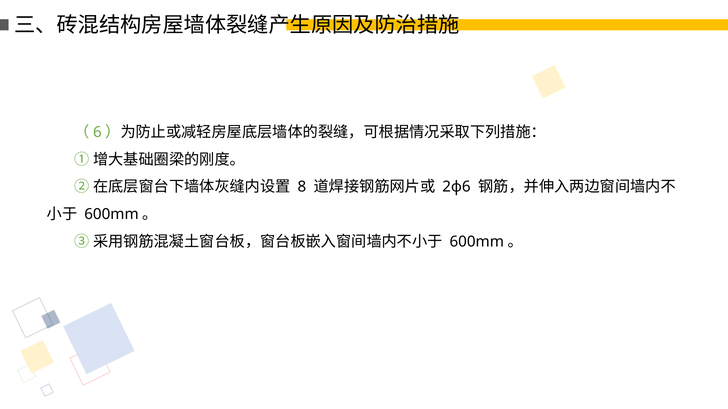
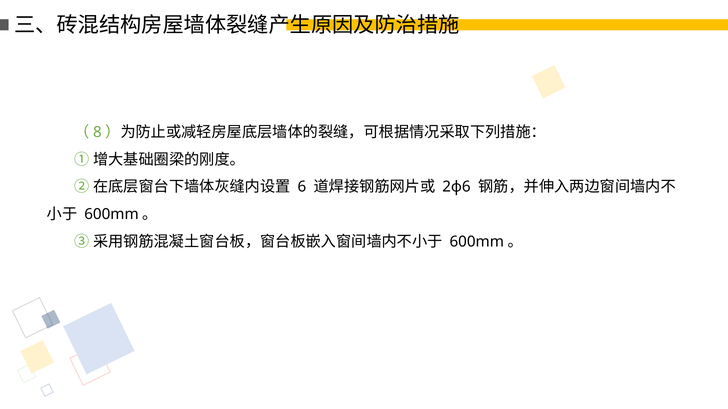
6: 6 -> 8
8: 8 -> 6
